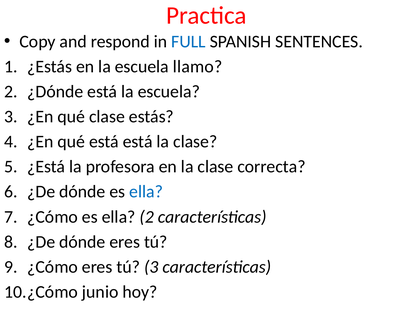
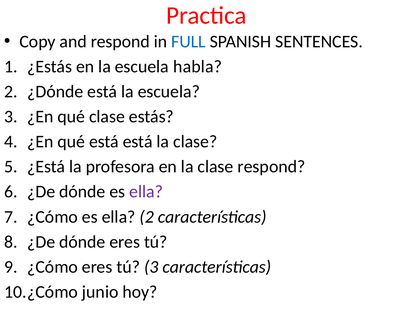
llamo: llamo -> habla
clase correcta: correcta -> respond
ella at (146, 192) colour: blue -> purple
